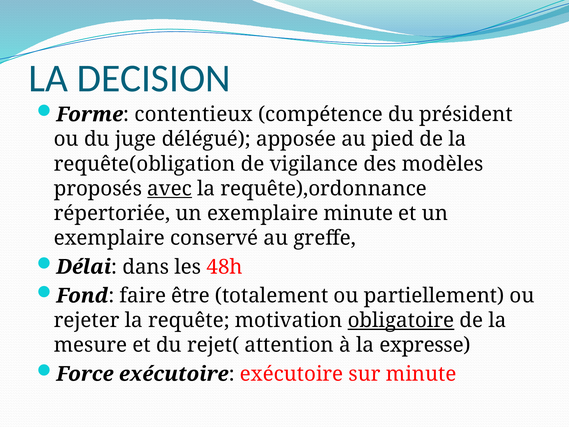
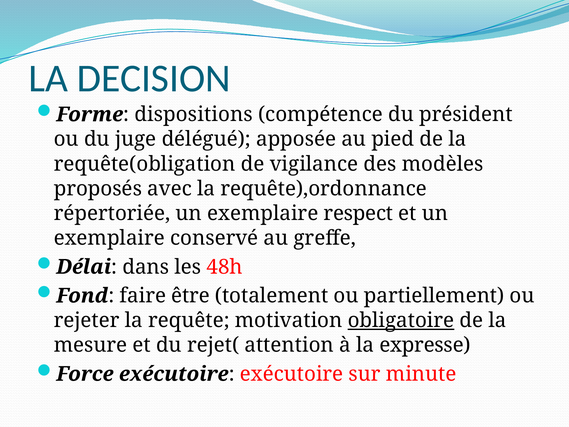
contentieux: contentieux -> dispositions
avec underline: present -> none
exemplaire minute: minute -> respect
